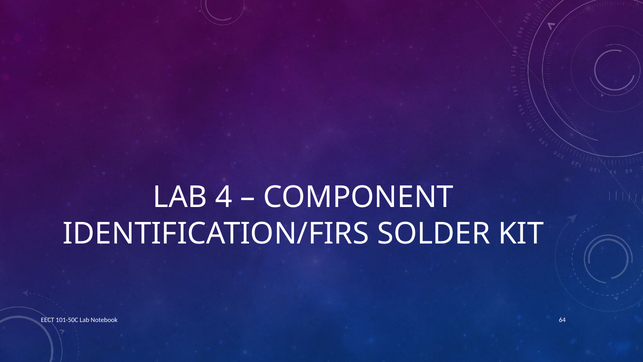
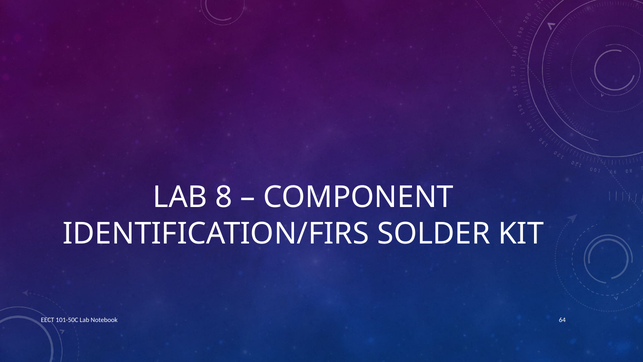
4: 4 -> 8
